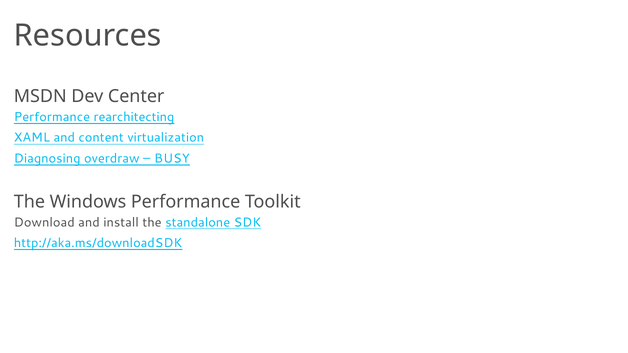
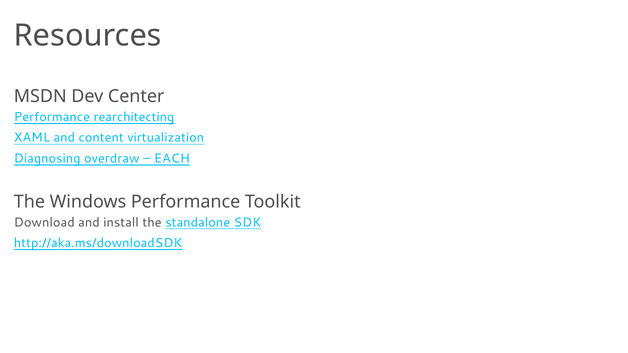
BUSY: BUSY -> EACH
